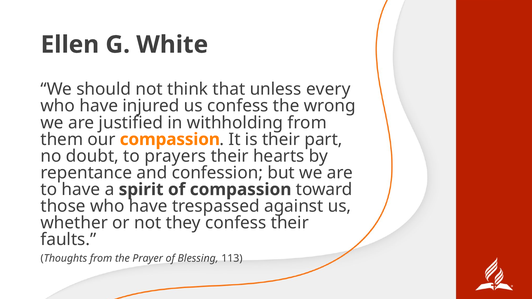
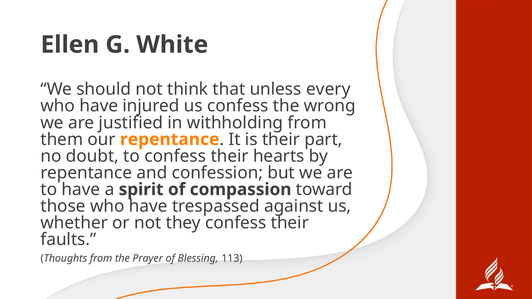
our compassion: compassion -> repentance
to prayers: prayers -> confess
